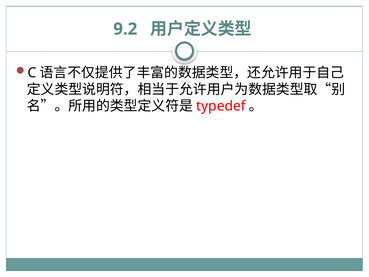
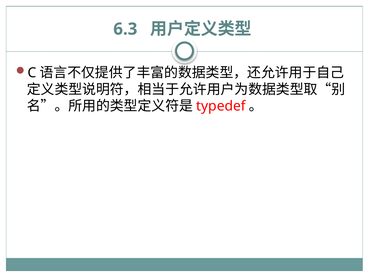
9.2: 9.2 -> 6.3
